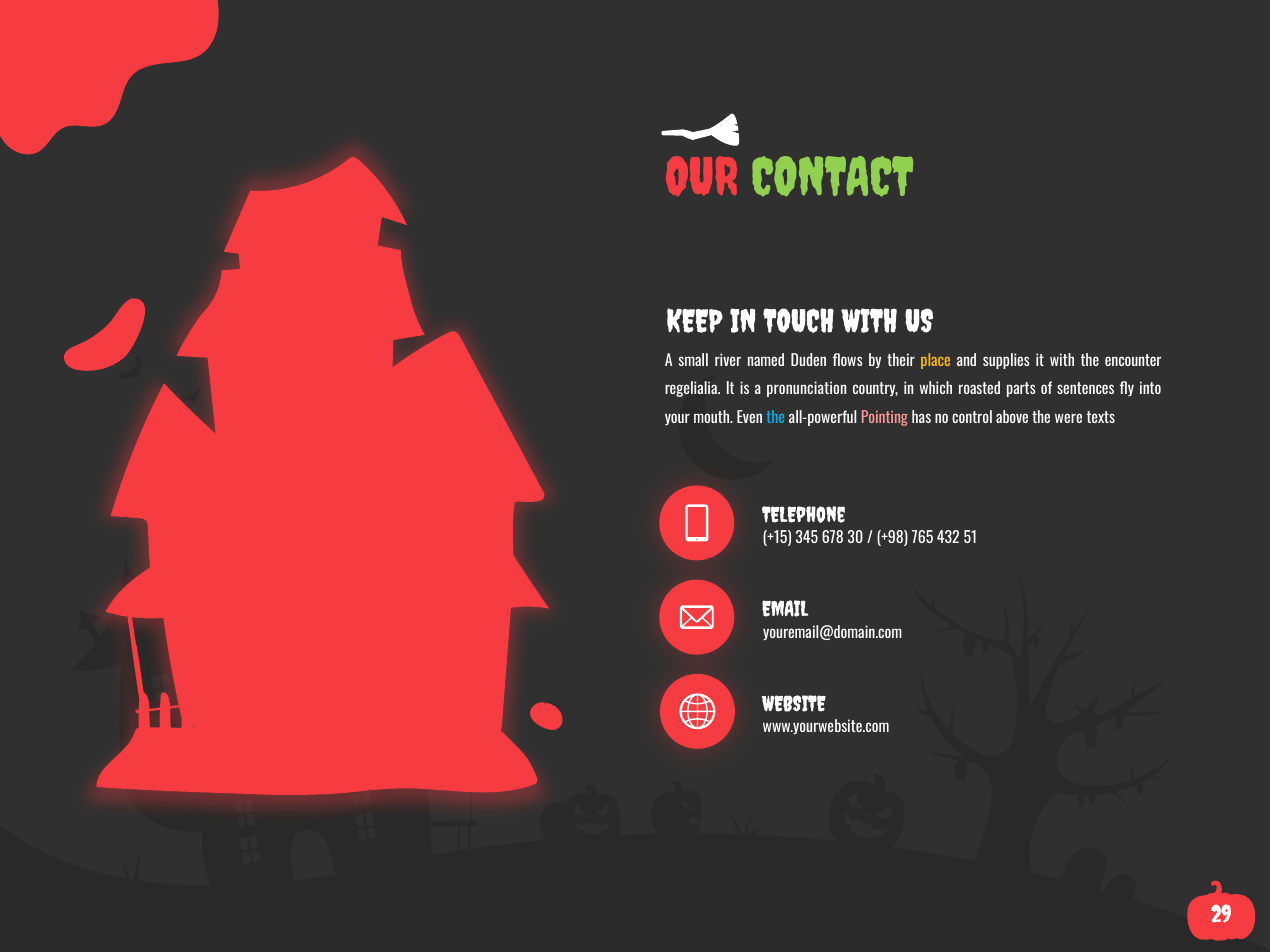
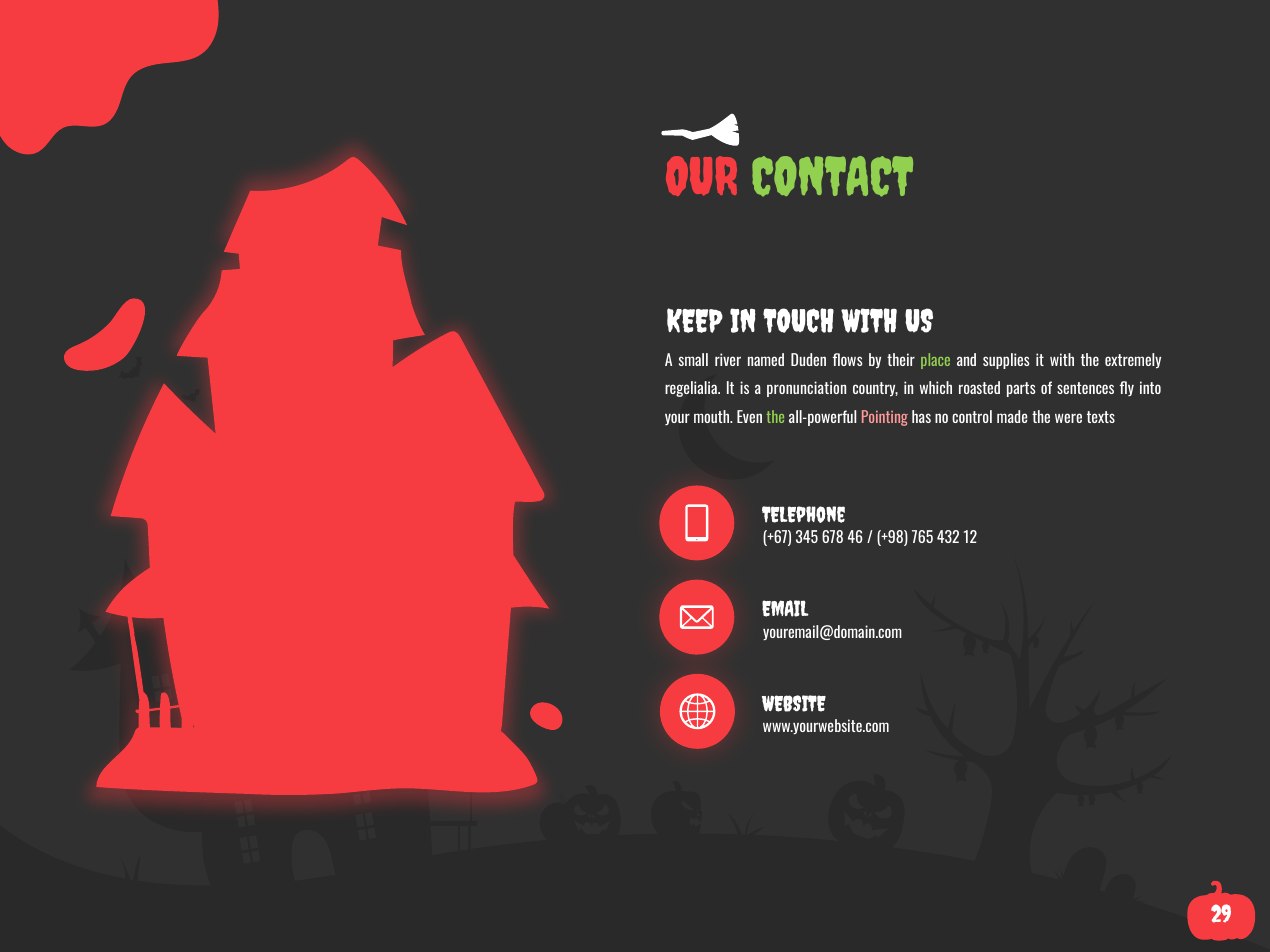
place colour: yellow -> light green
encounter: encounter -> extremely
the at (776, 418) colour: light blue -> light green
above: above -> made
+15: +15 -> +67
30: 30 -> 46
51: 51 -> 12
